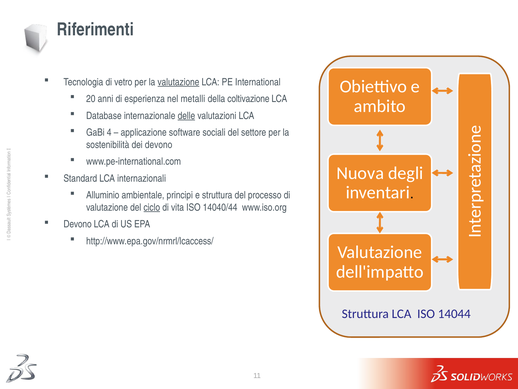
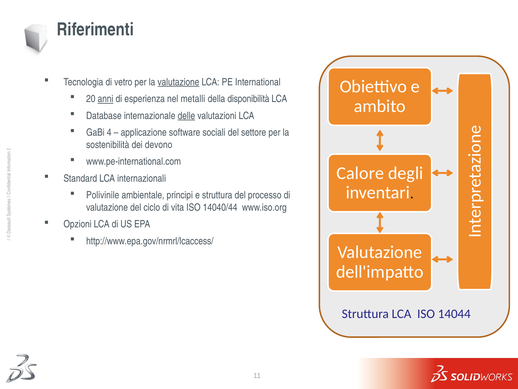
anni underline: none -> present
coltivazione: coltivazione -> disponibilità
Nuova: Nuova -> Calore
Alluminio: Alluminio -> Polivinile
ciclo underline: present -> none
Devono at (78, 224): Devono -> Opzioni
